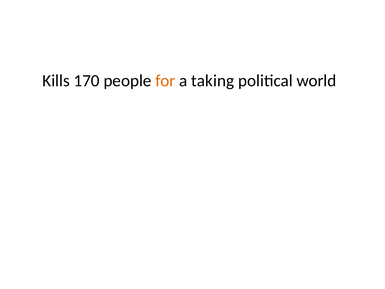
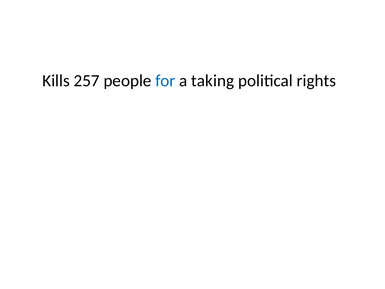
170: 170 -> 257
for colour: orange -> blue
world: world -> rights
